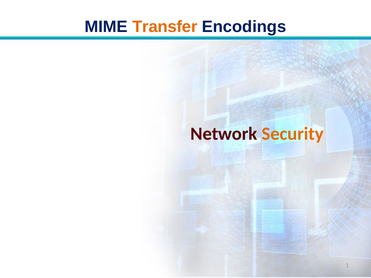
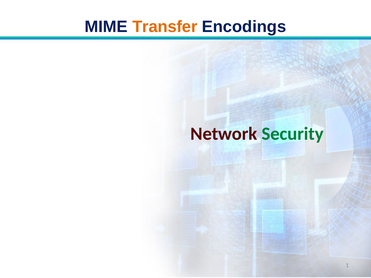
Security colour: orange -> green
